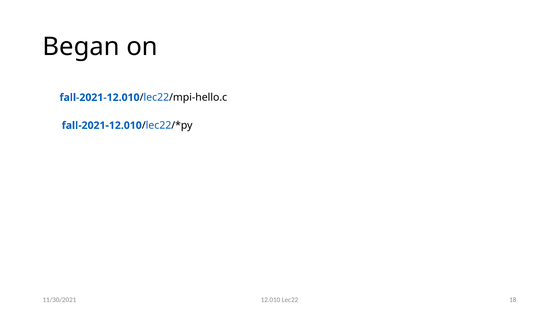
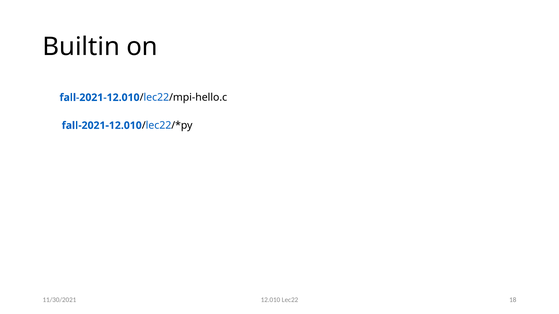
Began: Began -> Builtin
